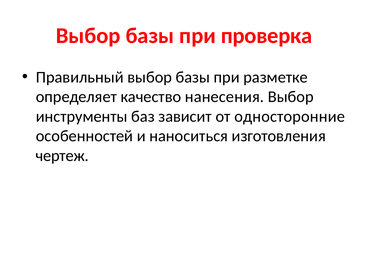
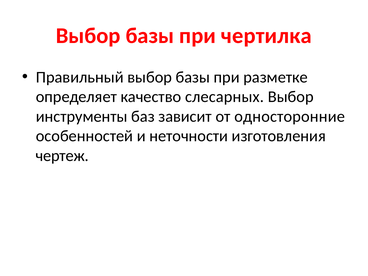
проверка: проверка -> чертилка
нанесения: нанесения -> слесарных
наноситься: наноситься -> неточности
